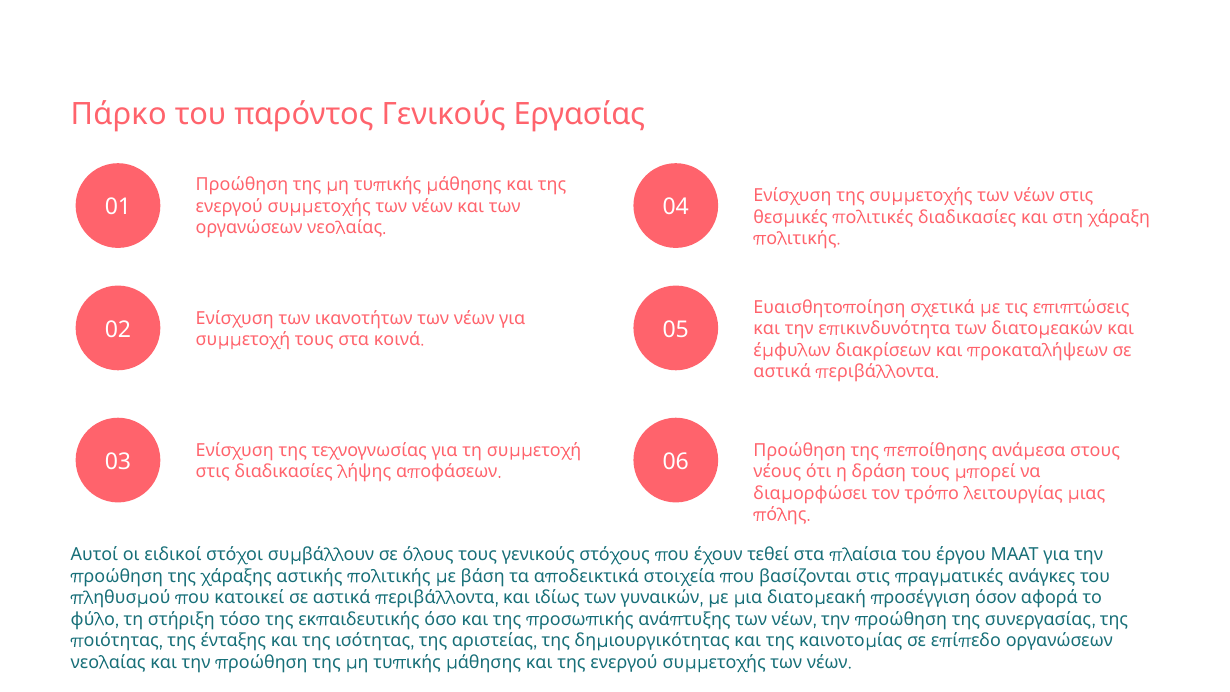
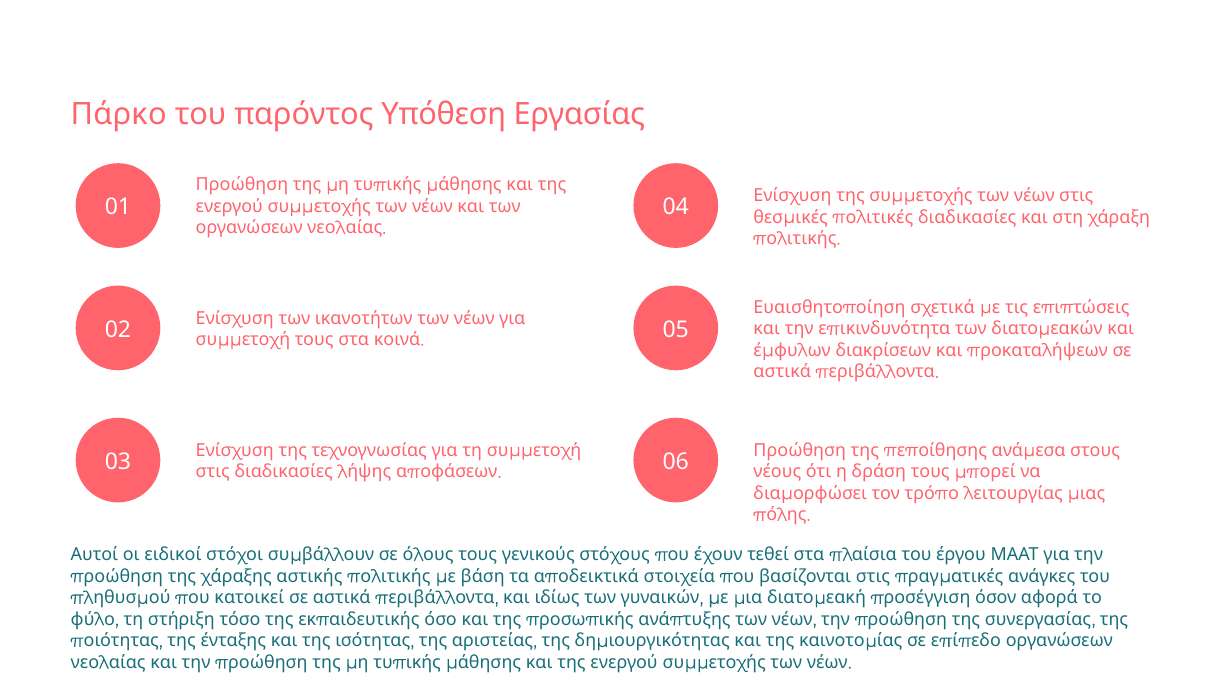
παρόντος Γενικούς: Γενικούς -> Υπόθεση
